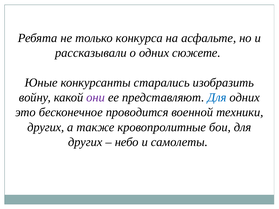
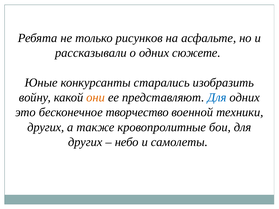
конкурса: конкурса -> рисунков
они colour: purple -> orange
проводится: проводится -> творчество
